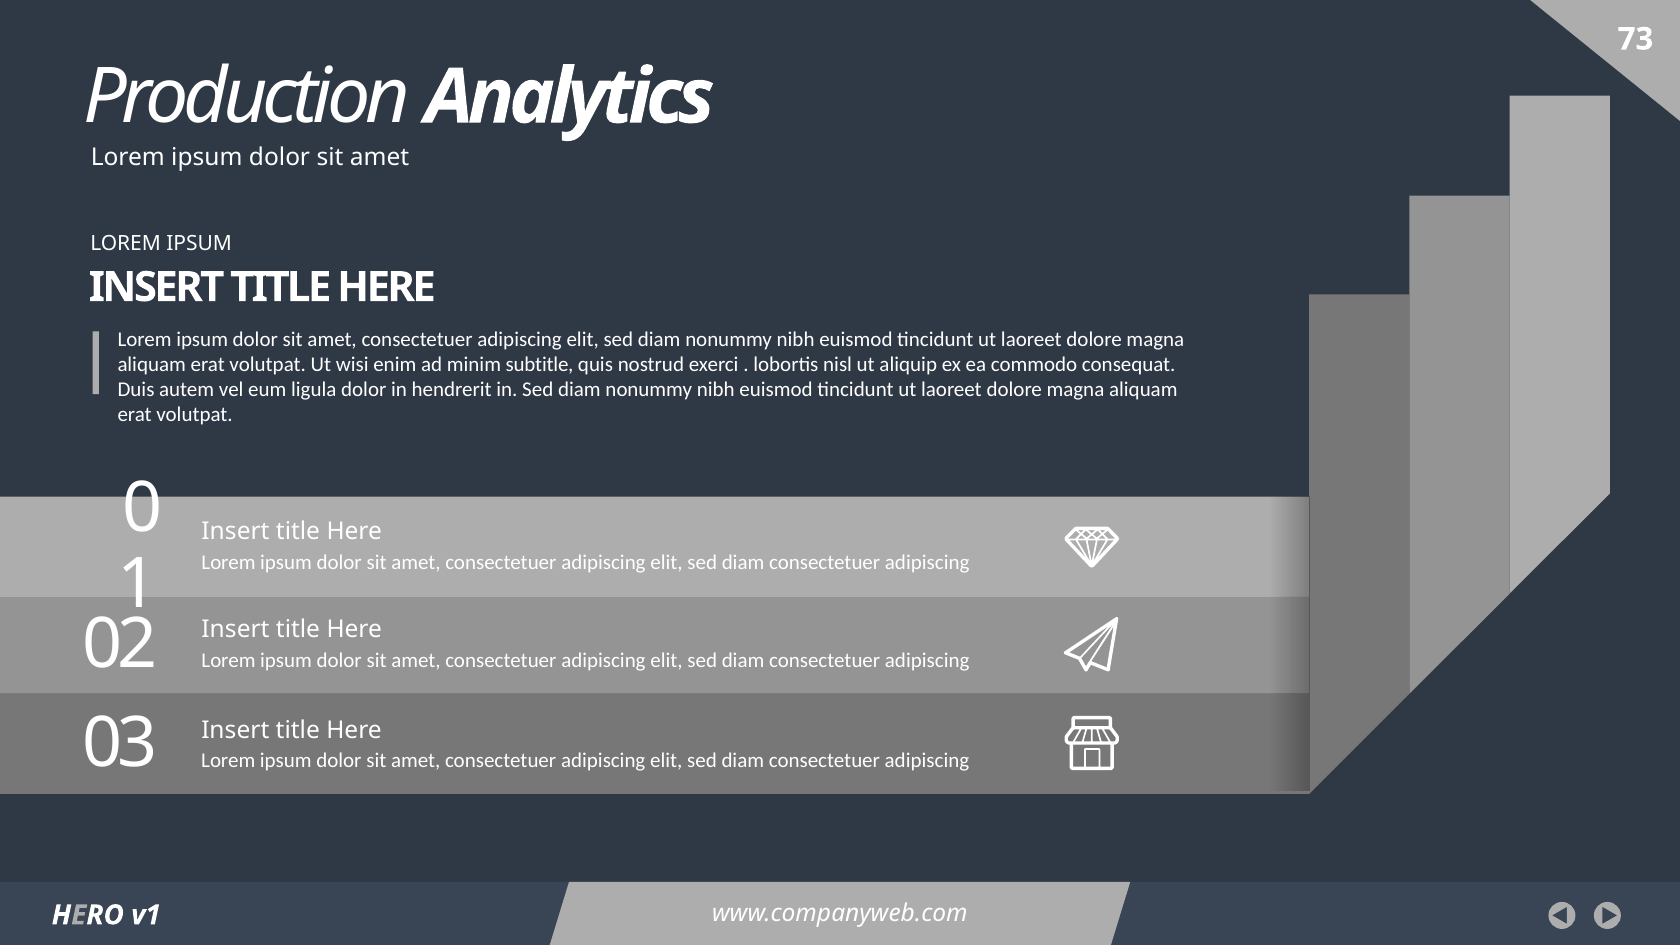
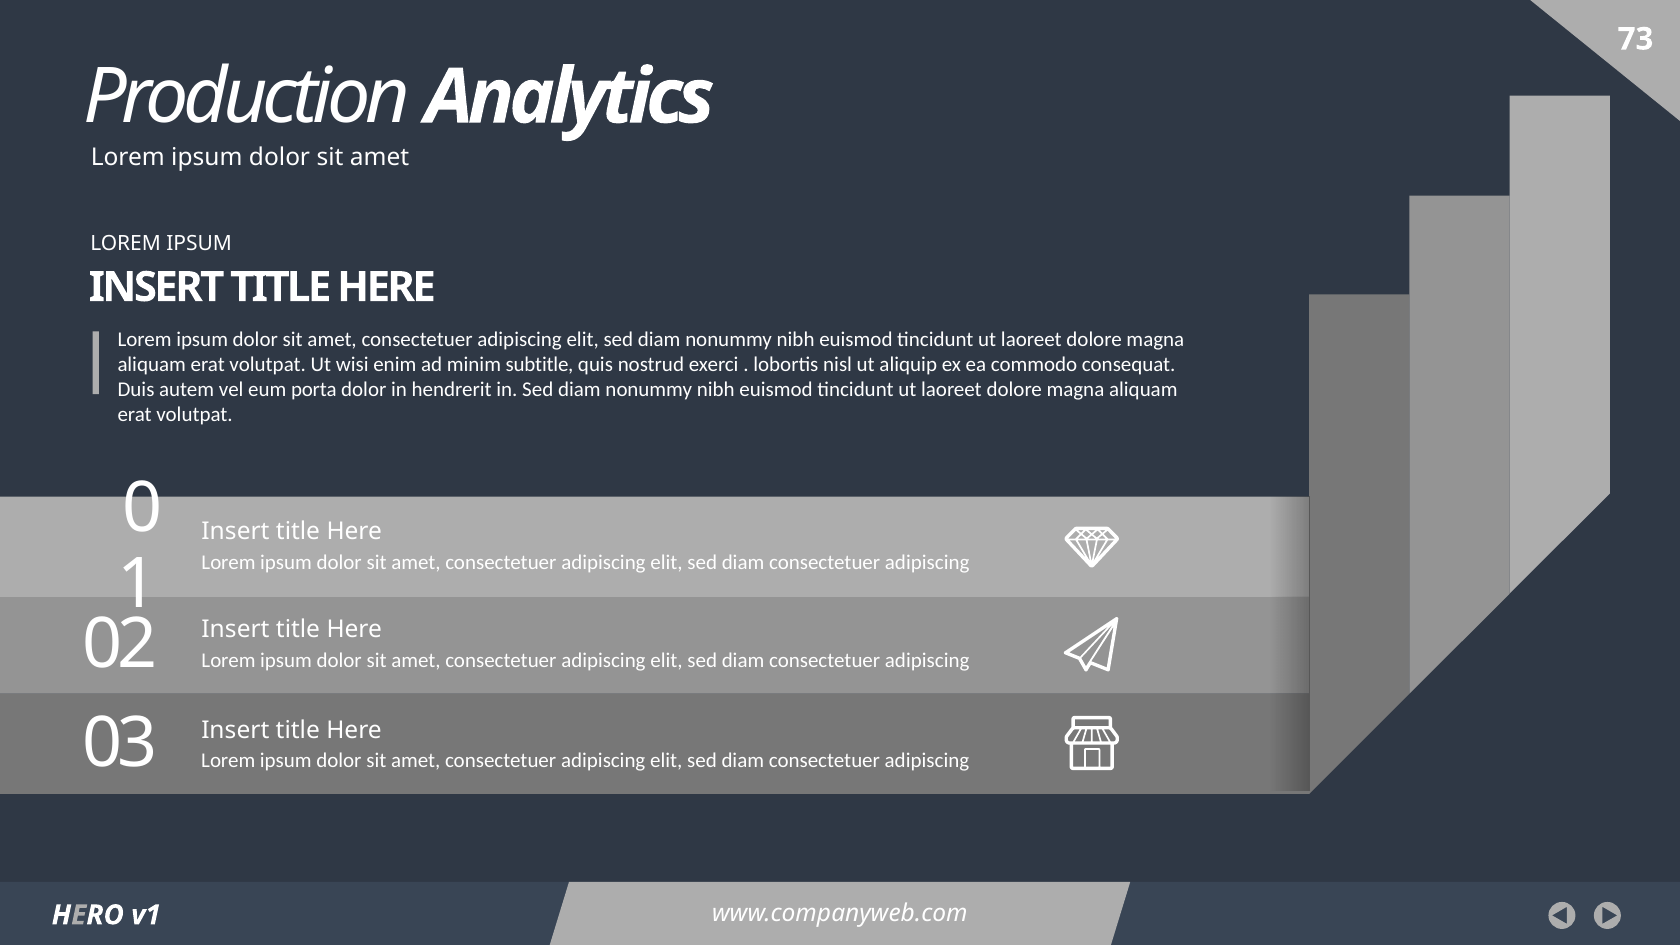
ligula: ligula -> porta
